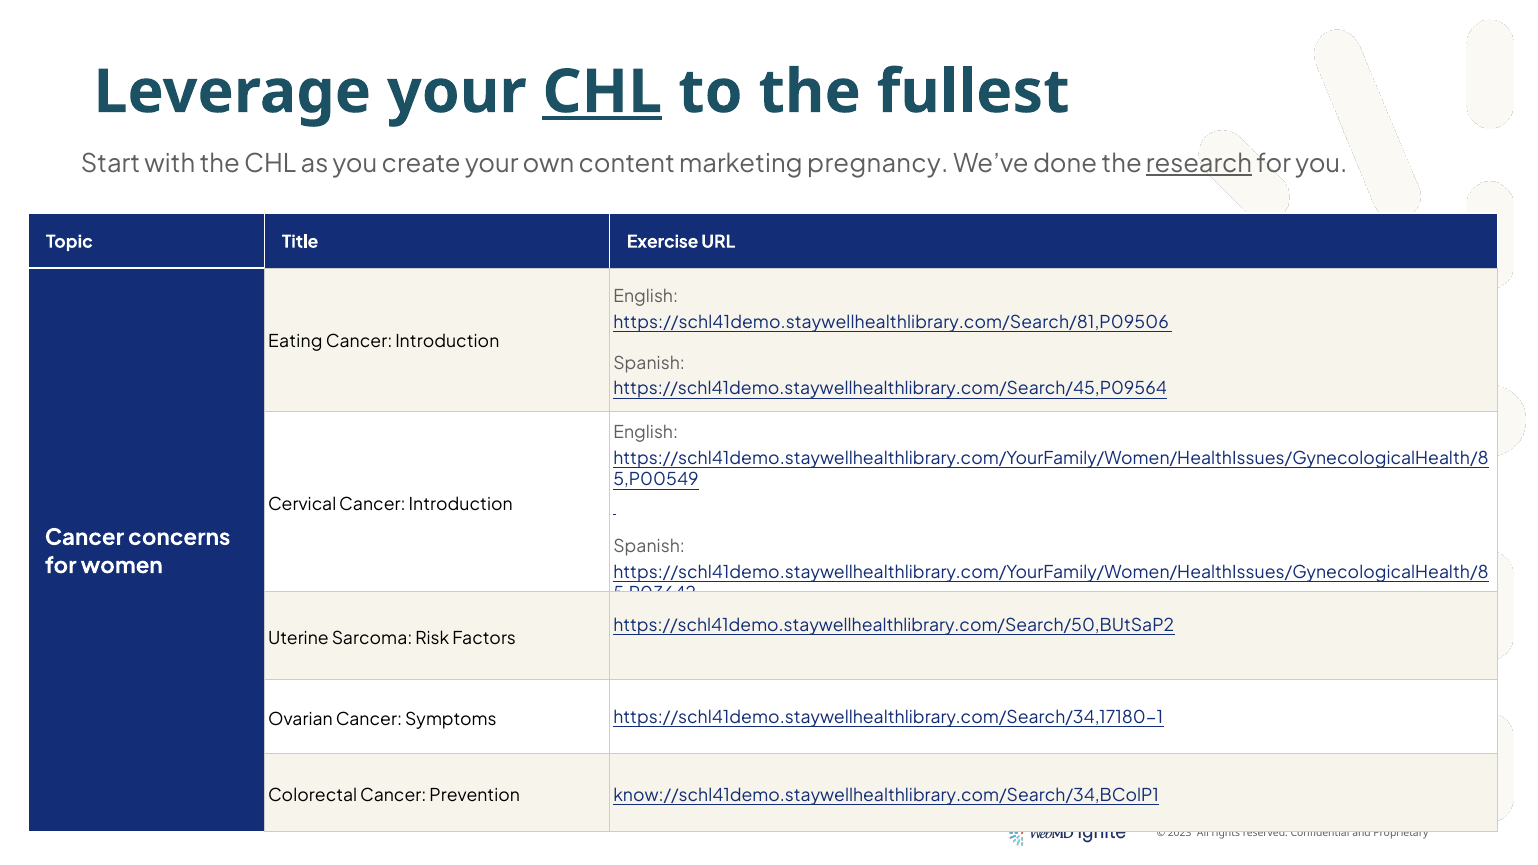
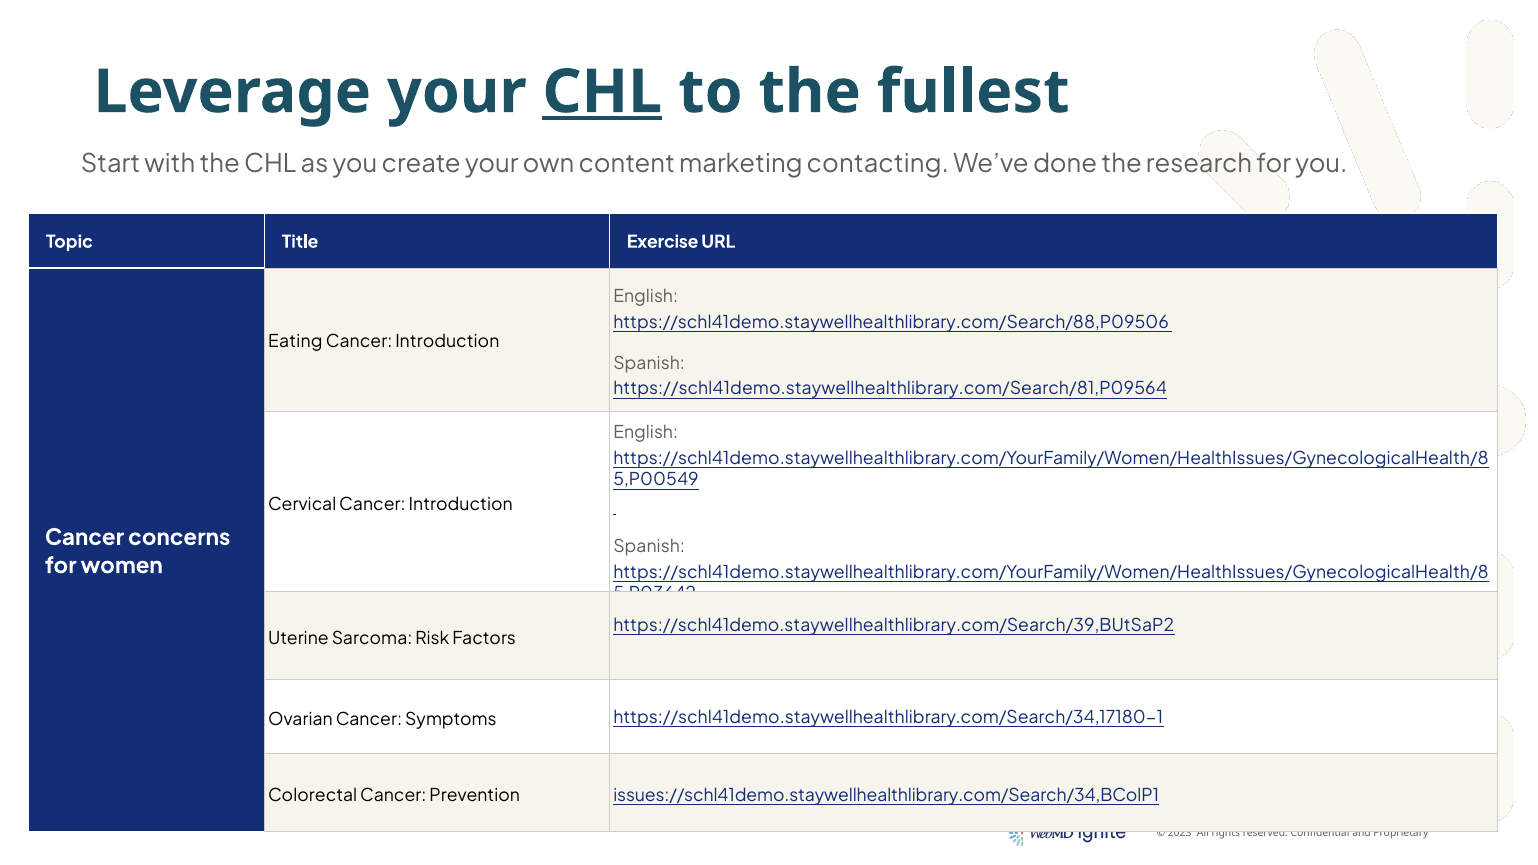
pregnancy: pregnancy -> contacting
research underline: present -> none
https://schl41demo.staywellhealthlibrary.com/Search/81,P09506: https://schl41demo.staywellhealthlibrary.com/Search/81,P09506 -> https://schl41demo.staywellhealthlibrary.com/Search/88,P09506
https://schl41demo.staywellhealthlibrary.com/Search/45,P09564: https://schl41demo.staywellhealthlibrary.com/Search/45,P09564 -> https://schl41demo.staywellhealthlibrary.com/Search/81,P09564
https://schl41demo.staywellhealthlibrary.com/Search/50,BUtSaP2: https://schl41demo.staywellhealthlibrary.com/Search/50,BUtSaP2 -> https://schl41demo.staywellhealthlibrary.com/Search/39,BUtSaP2
know://schl41demo.staywellhealthlibrary.com/Search/34,BColP1: know://schl41demo.staywellhealthlibrary.com/Search/34,BColP1 -> issues://schl41demo.staywellhealthlibrary.com/Search/34,BColP1
